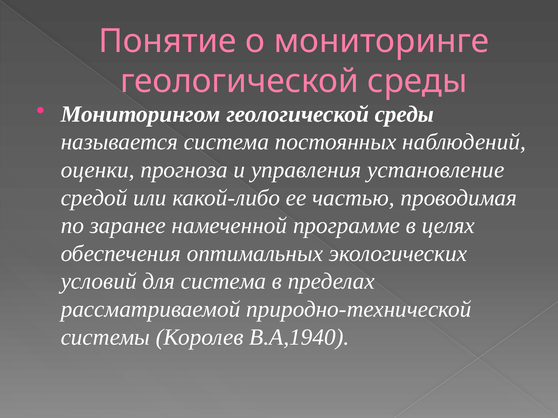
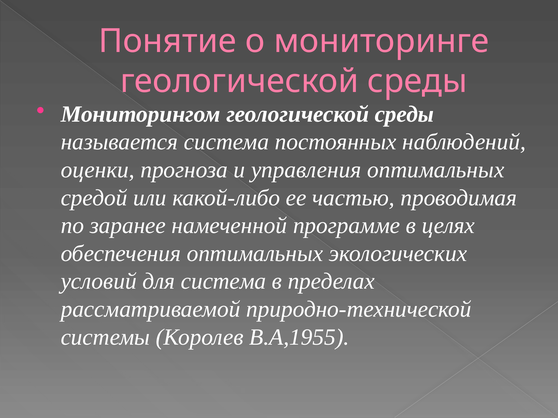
управления установление: установление -> оптимальных
В.А,1940: В.А,1940 -> В.А,1955
